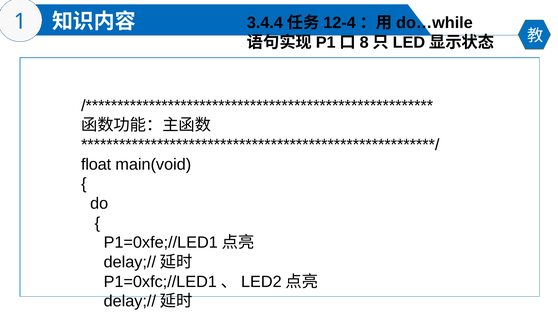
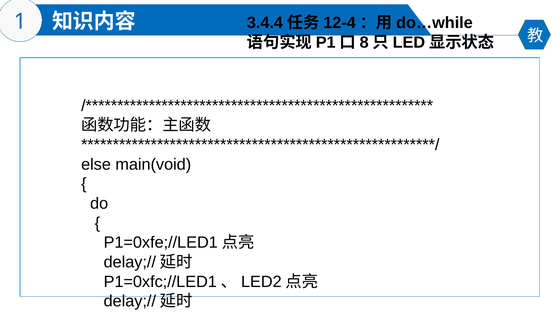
float: float -> else
